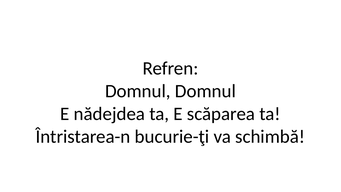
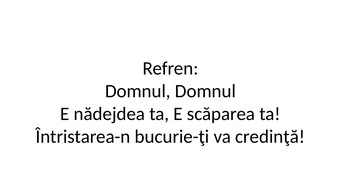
schimbă: schimbă -> credinţă
